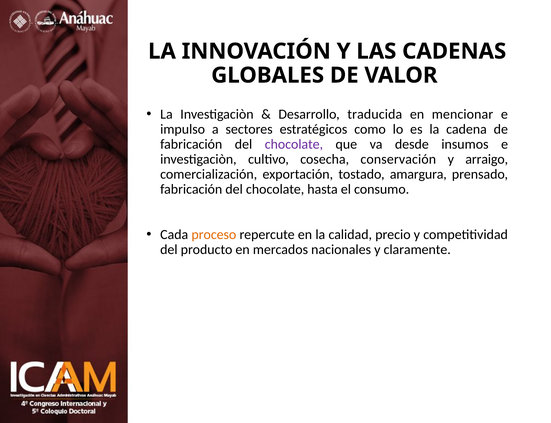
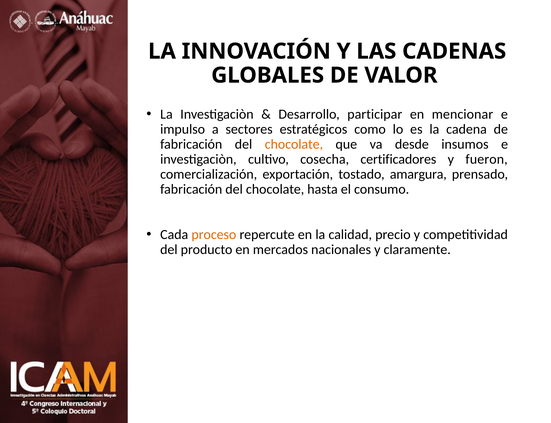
traducida: traducida -> participar
chocolate at (294, 144) colour: purple -> orange
conservación: conservación -> certificadores
arraigo: arraigo -> fueron
